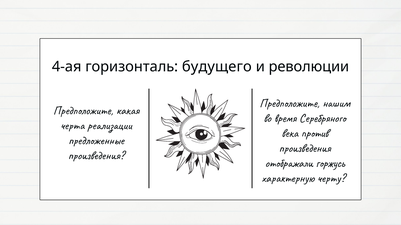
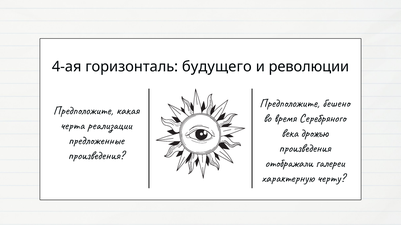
нашим: нашим -> бешено
против: против -> дрожью
горжусь: горжусь -> галереи
